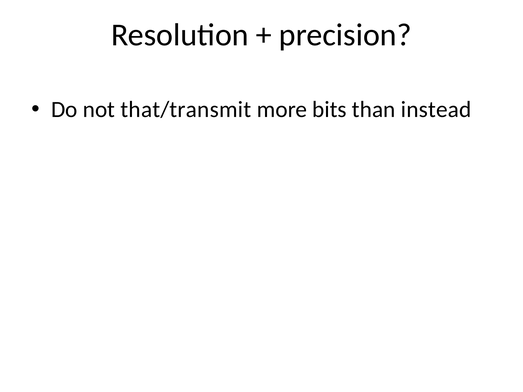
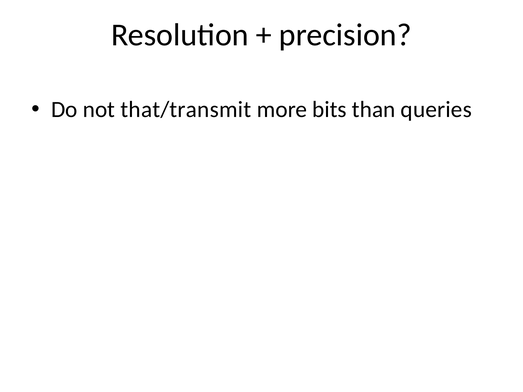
instead: instead -> queries
